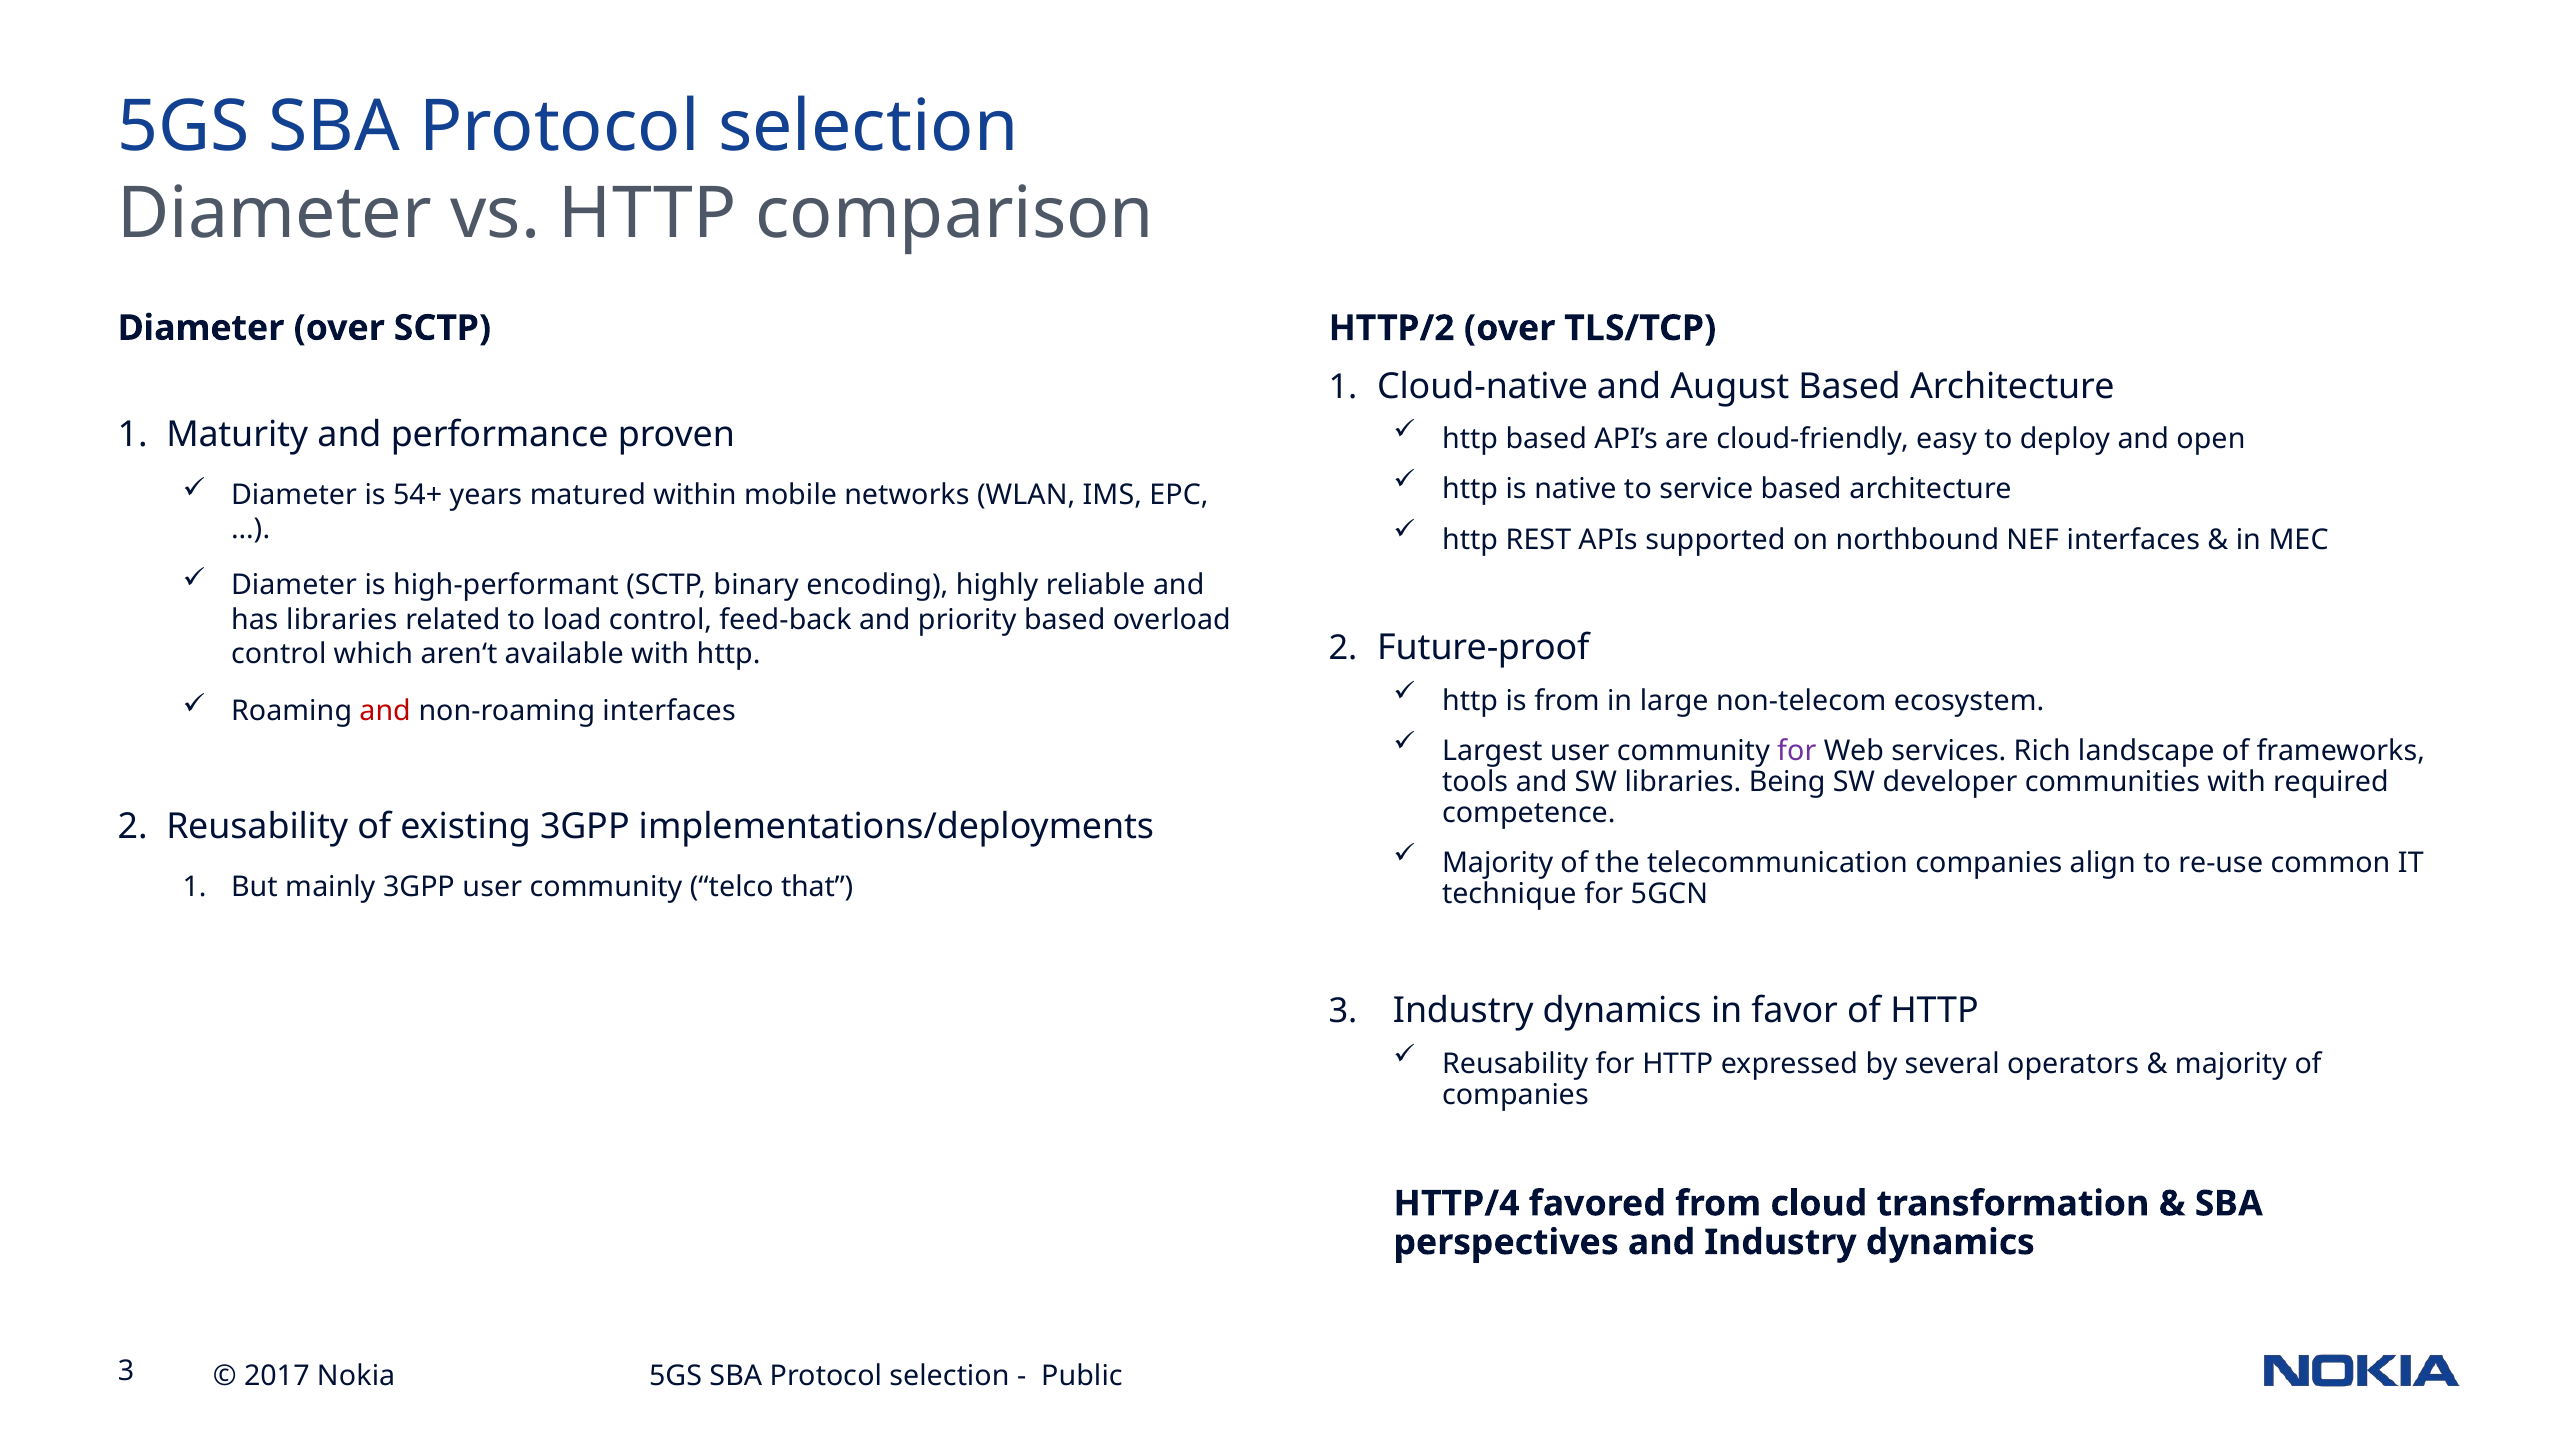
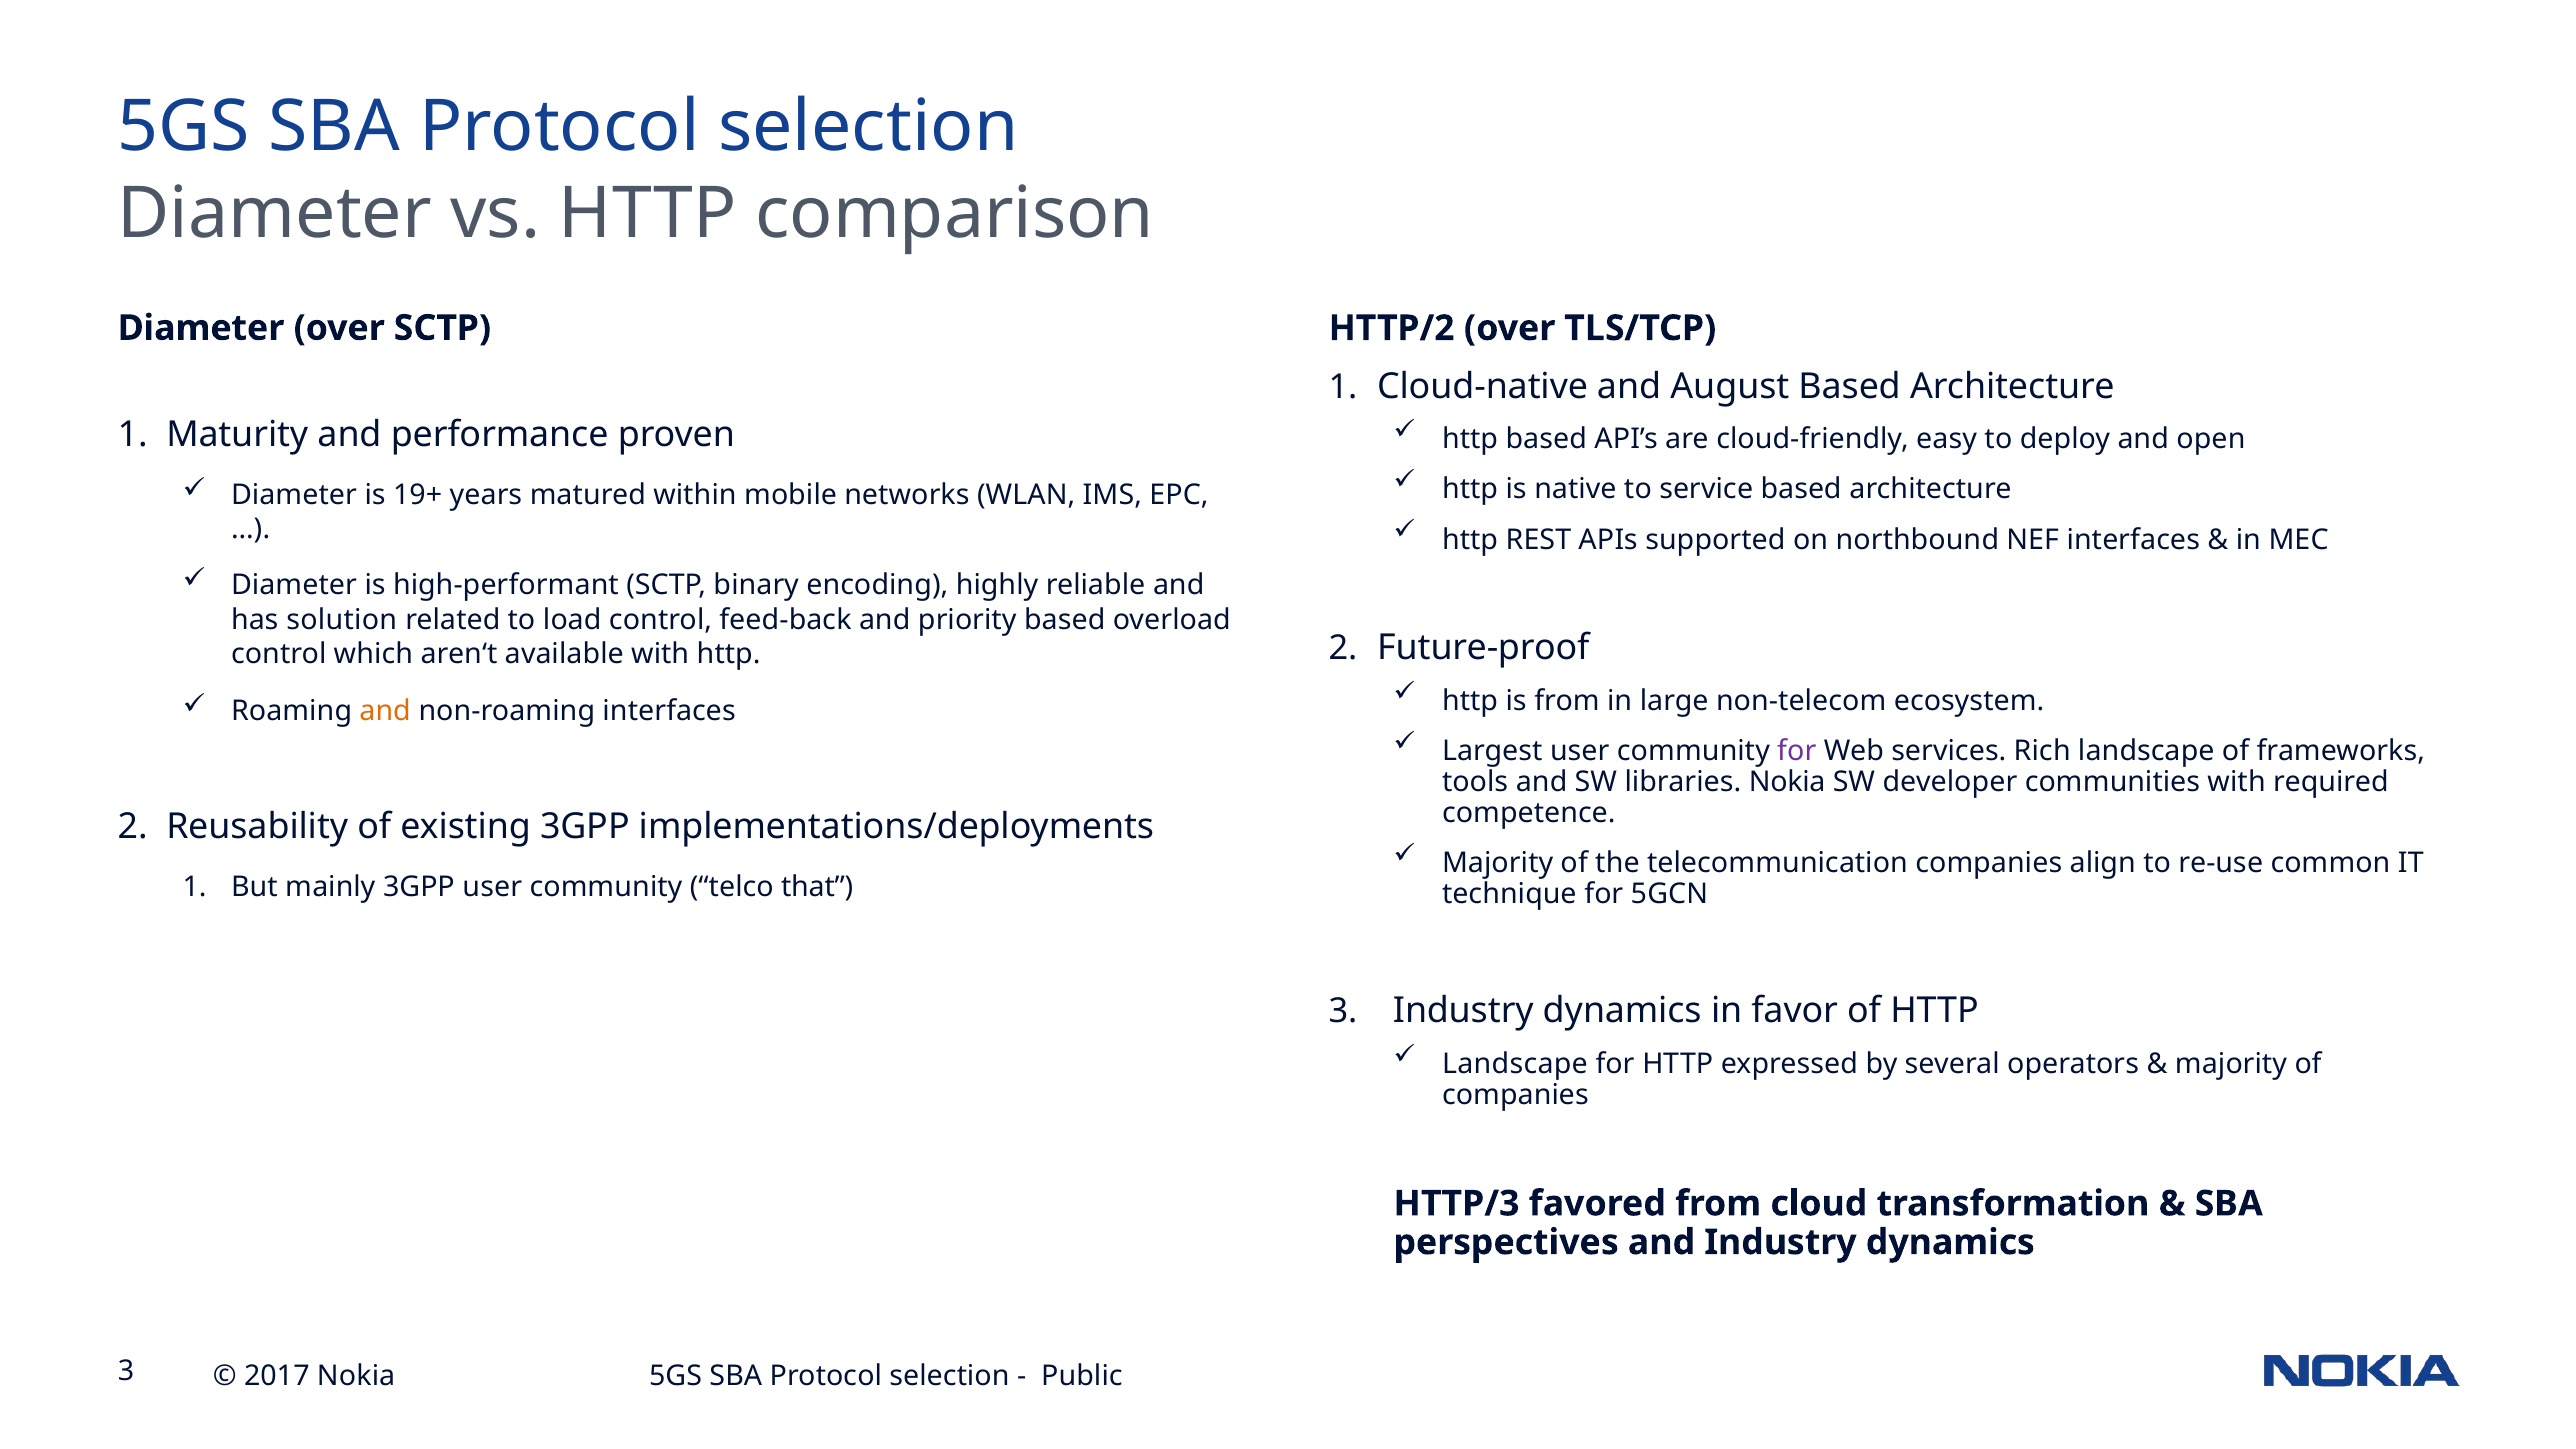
54+: 54+ -> 19+
has libraries: libraries -> solution
and at (385, 711) colour: red -> orange
libraries Being: Being -> Nokia
Reusability at (1515, 1064): Reusability -> Landscape
HTTP/4: HTTP/4 -> HTTP/3
